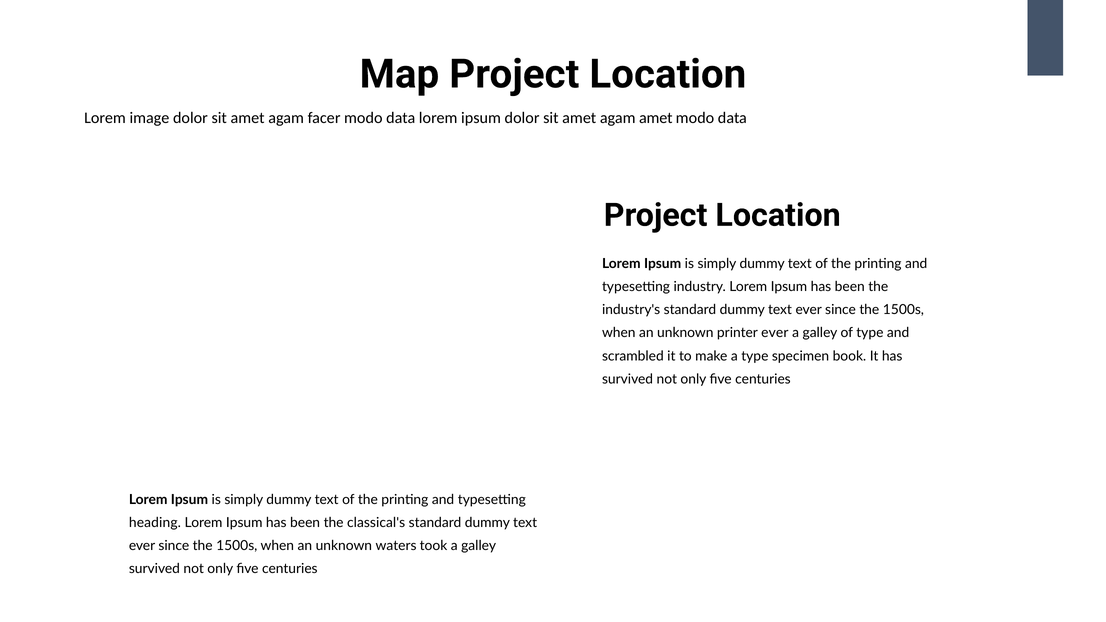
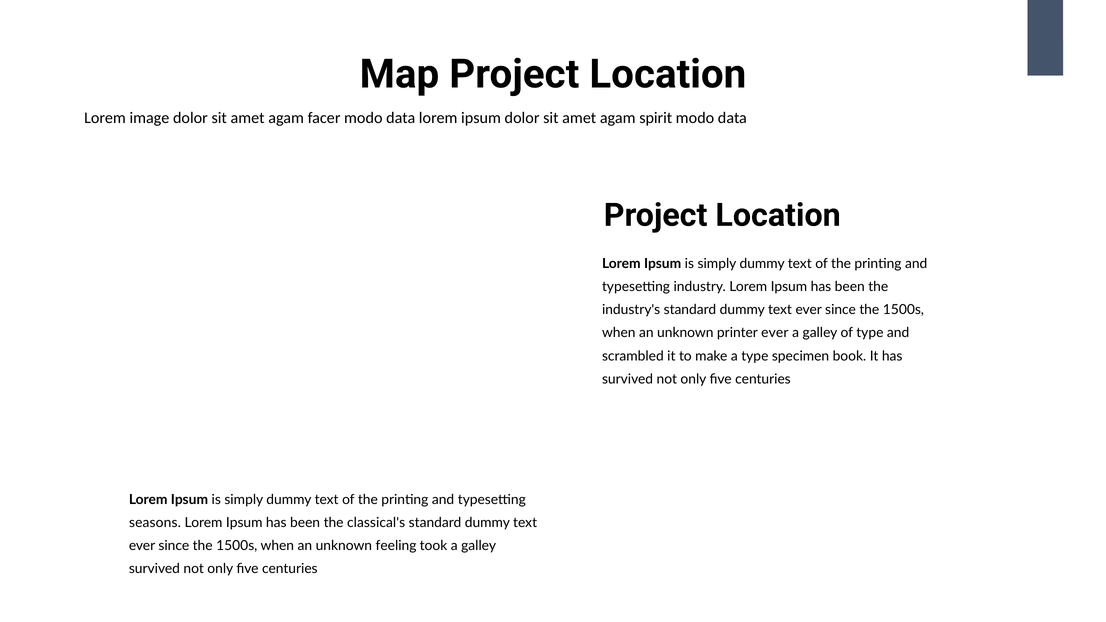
agam amet: amet -> spirit
heading: heading -> seasons
waters: waters -> feeling
